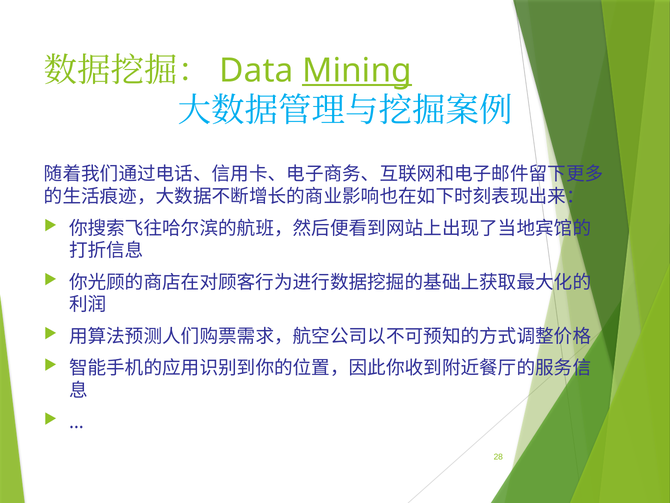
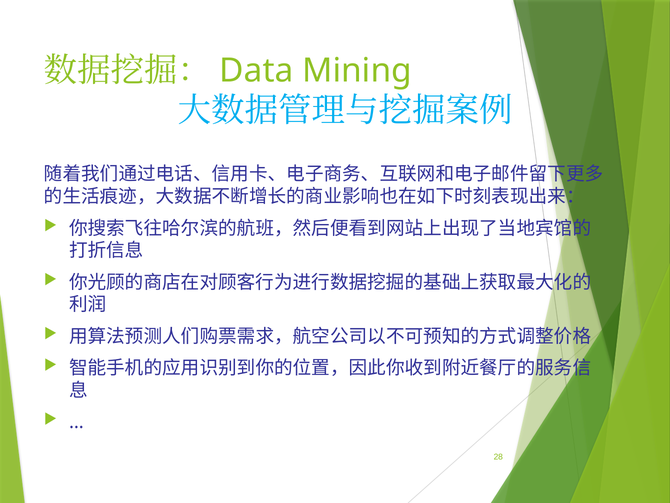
Mining underline: present -> none
